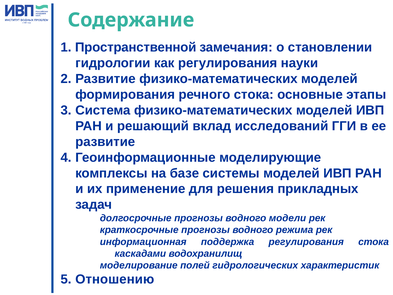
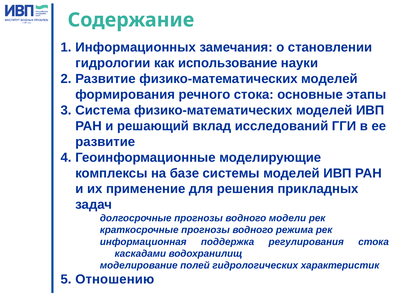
Пространственной: Пространственной -> Информационных
как регулирования: регулирования -> использование
